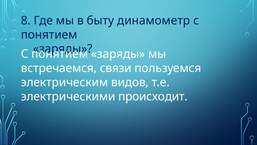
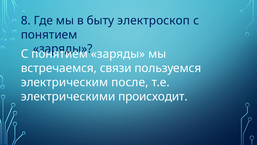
динамометр: динамометр -> электроскоп
видов: видов -> после
